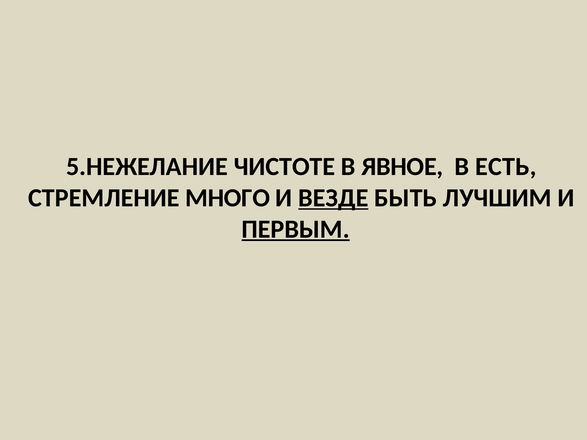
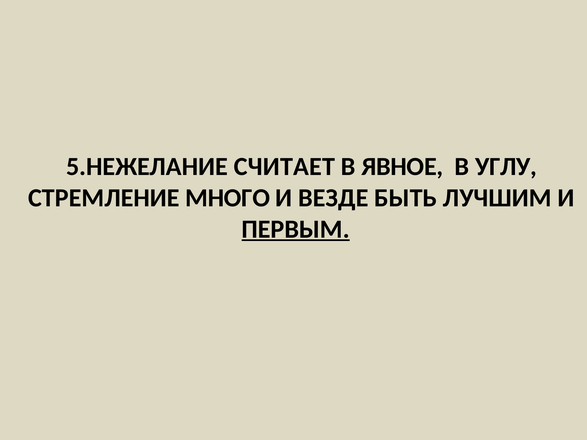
ЧИСТОТЕ: ЧИСТОТЕ -> СЧИТАЕТ
ЕСТЬ: ЕСТЬ -> УГЛУ
ВЕЗДЕ underline: present -> none
